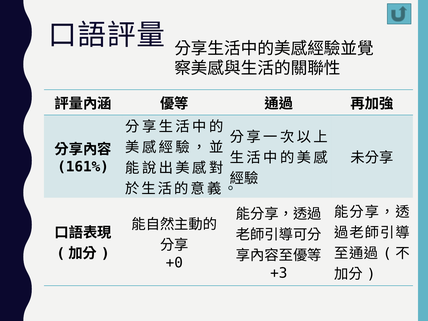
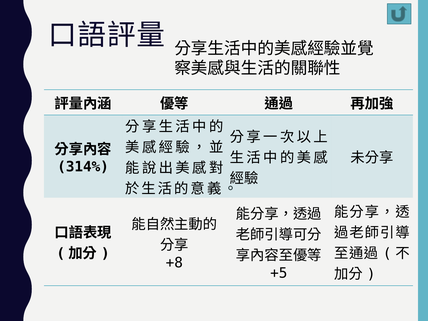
161%: 161% -> 314%
+0: +0 -> +8
+3: +3 -> +5
